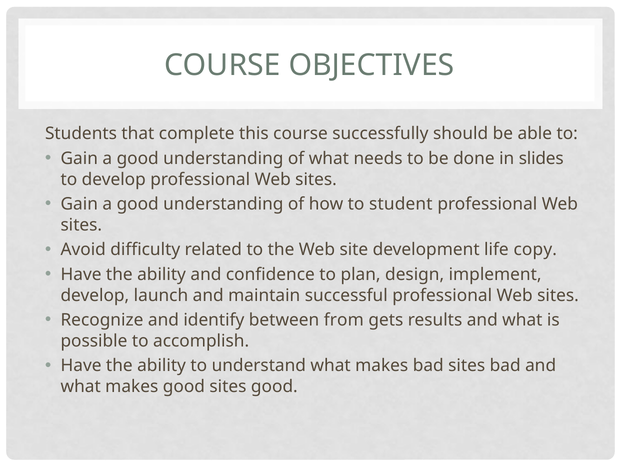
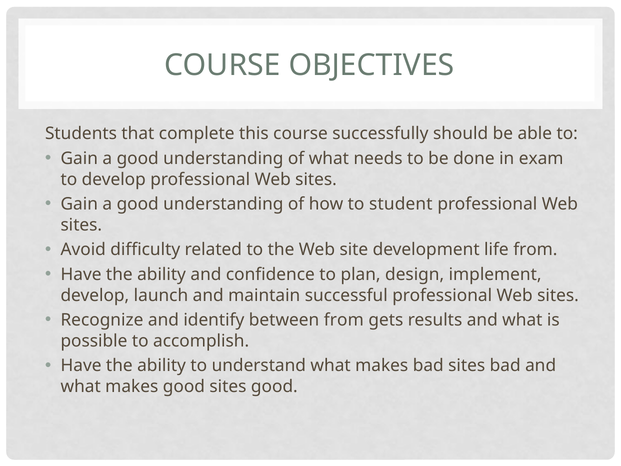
slides: slides -> exam
life copy: copy -> from
